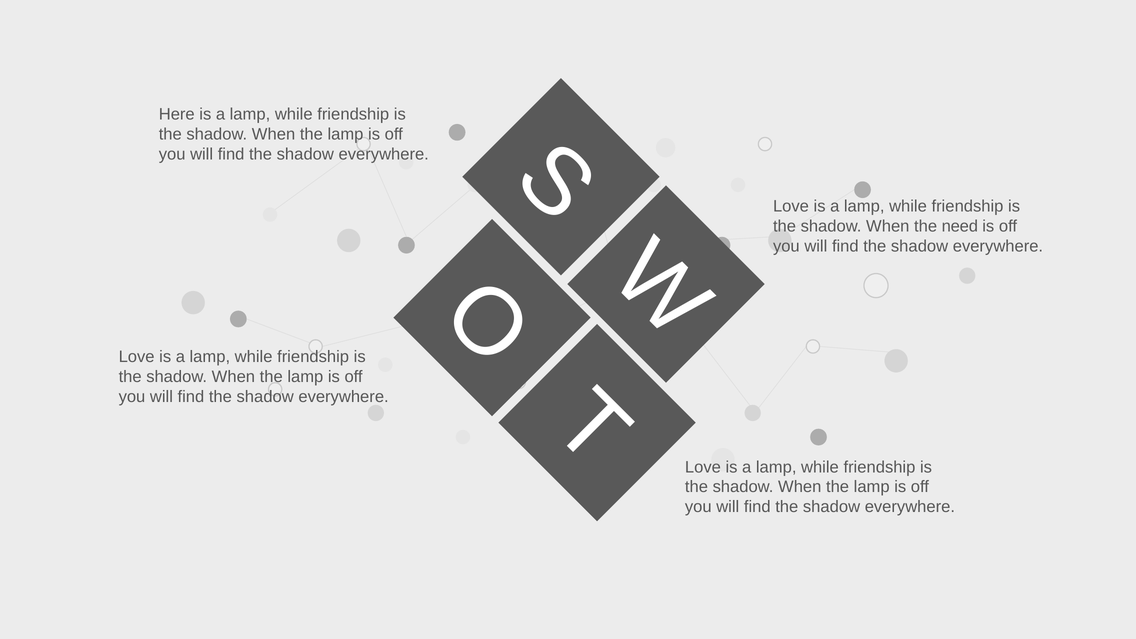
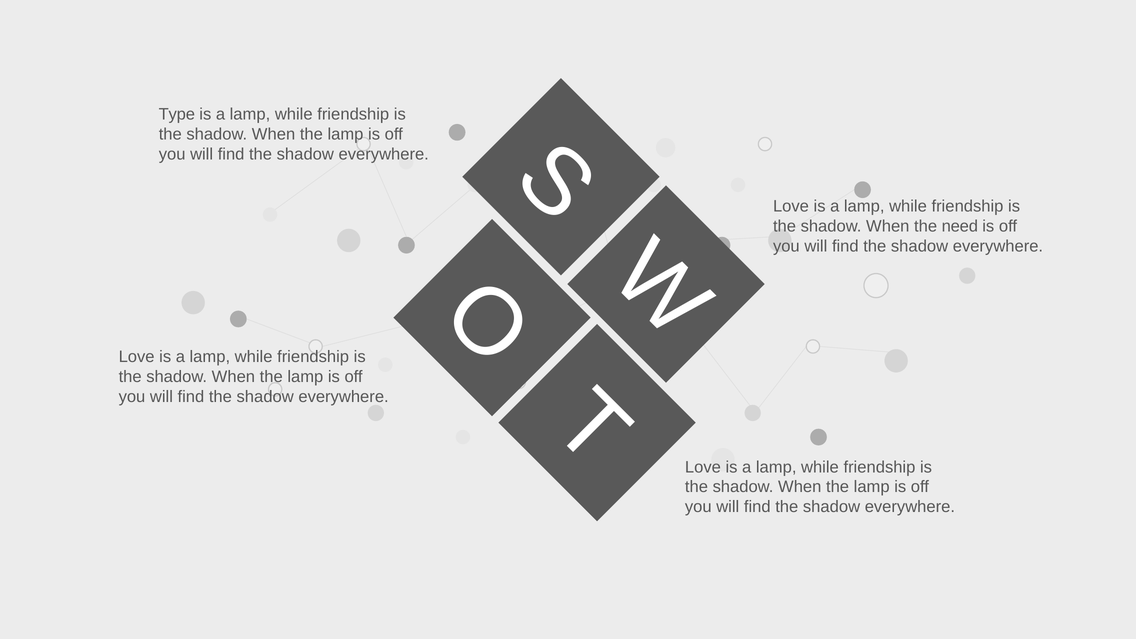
Here: Here -> Type
